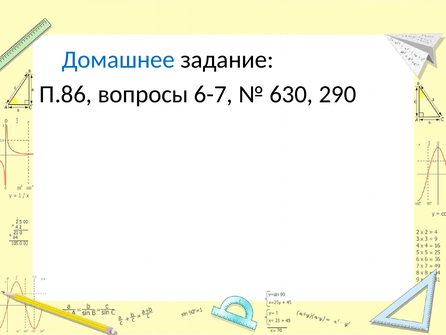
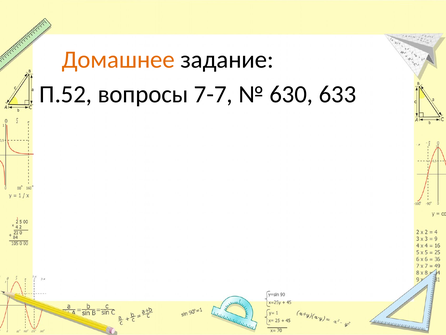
Домашнее colour: blue -> orange
П.86: П.86 -> П.52
6-7: 6-7 -> 7-7
290: 290 -> 633
